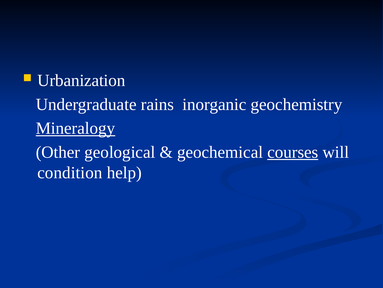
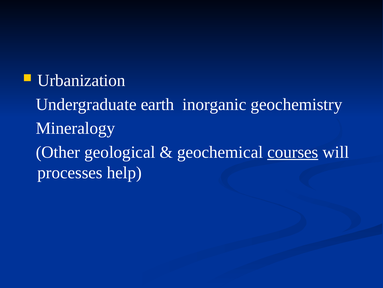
rains: rains -> earth
Mineralogy underline: present -> none
condition: condition -> processes
